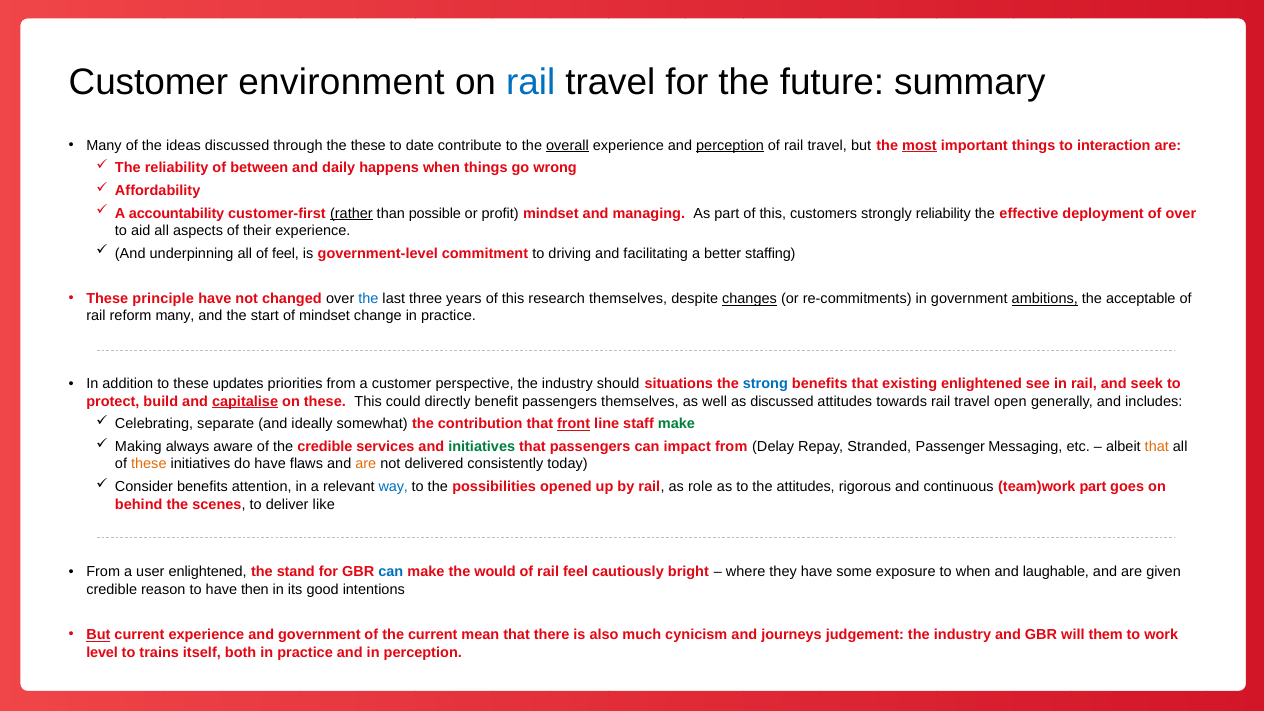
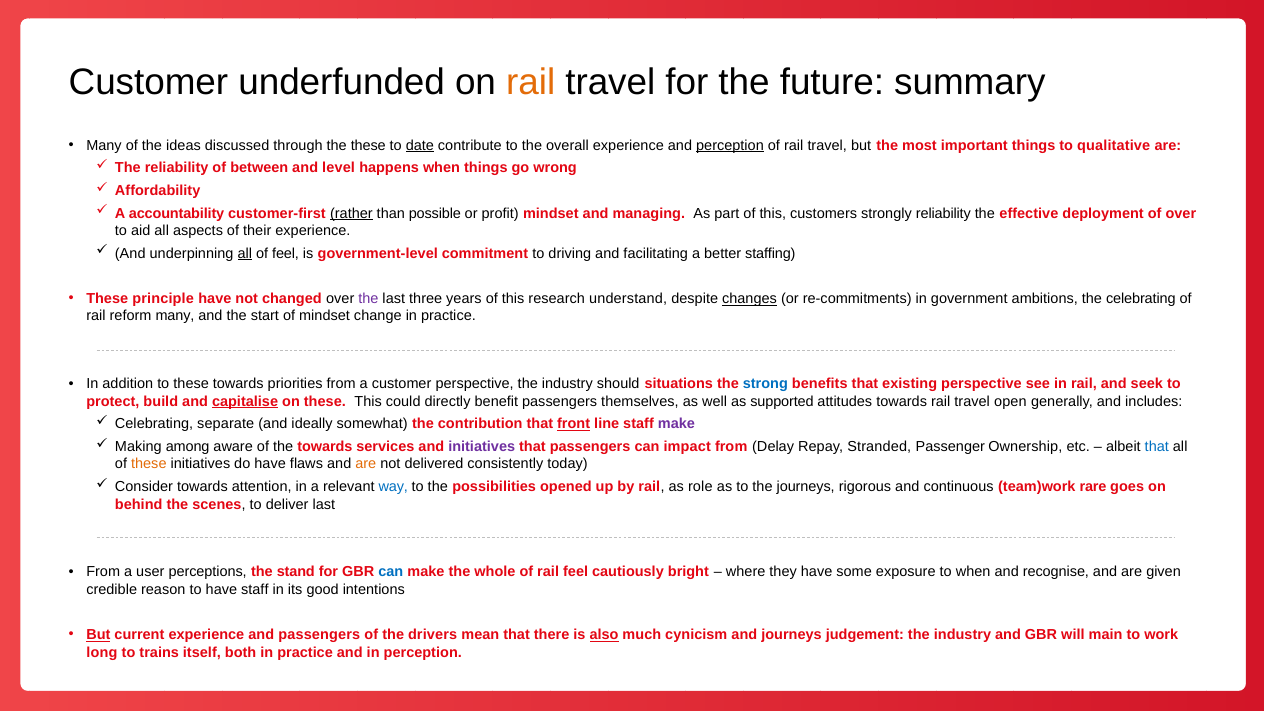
environment: environment -> underfunded
rail at (531, 82) colour: blue -> orange
date underline: none -> present
overall underline: present -> none
most underline: present -> none
interaction: interaction -> qualitative
daily: daily -> level
all at (245, 253) underline: none -> present
the at (368, 299) colour: blue -> purple
research themselves: themselves -> understand
ambitions underline: present -> none
the acceptable: acceptable -> celebrating
these updates: updates -> towards
existing enlightened: enlightened -> perspective
as discussed: discussed -> supported
make at (676, 424) colour: green -> purple
always: always -> among
the credible: credible -> towards
initiatives at (482, 447) colour: green -> purple
Messaging: Messaging -> Ownership
that at (1157, 447) colour: orange -> blue
Consider benefits: benefits -> towards
the attitudes: attitudes -> journeys
team)work part: part -> rare
deliver like: like -> last
user enlightened: enlightened -> perceptions
would: would -> whole
laughable: laughable -> recognise
have then: then -> staff
and government: government -> passengers
the current: current -> drivers
also underline: none -> present
them: them -> main
level: level -> long
